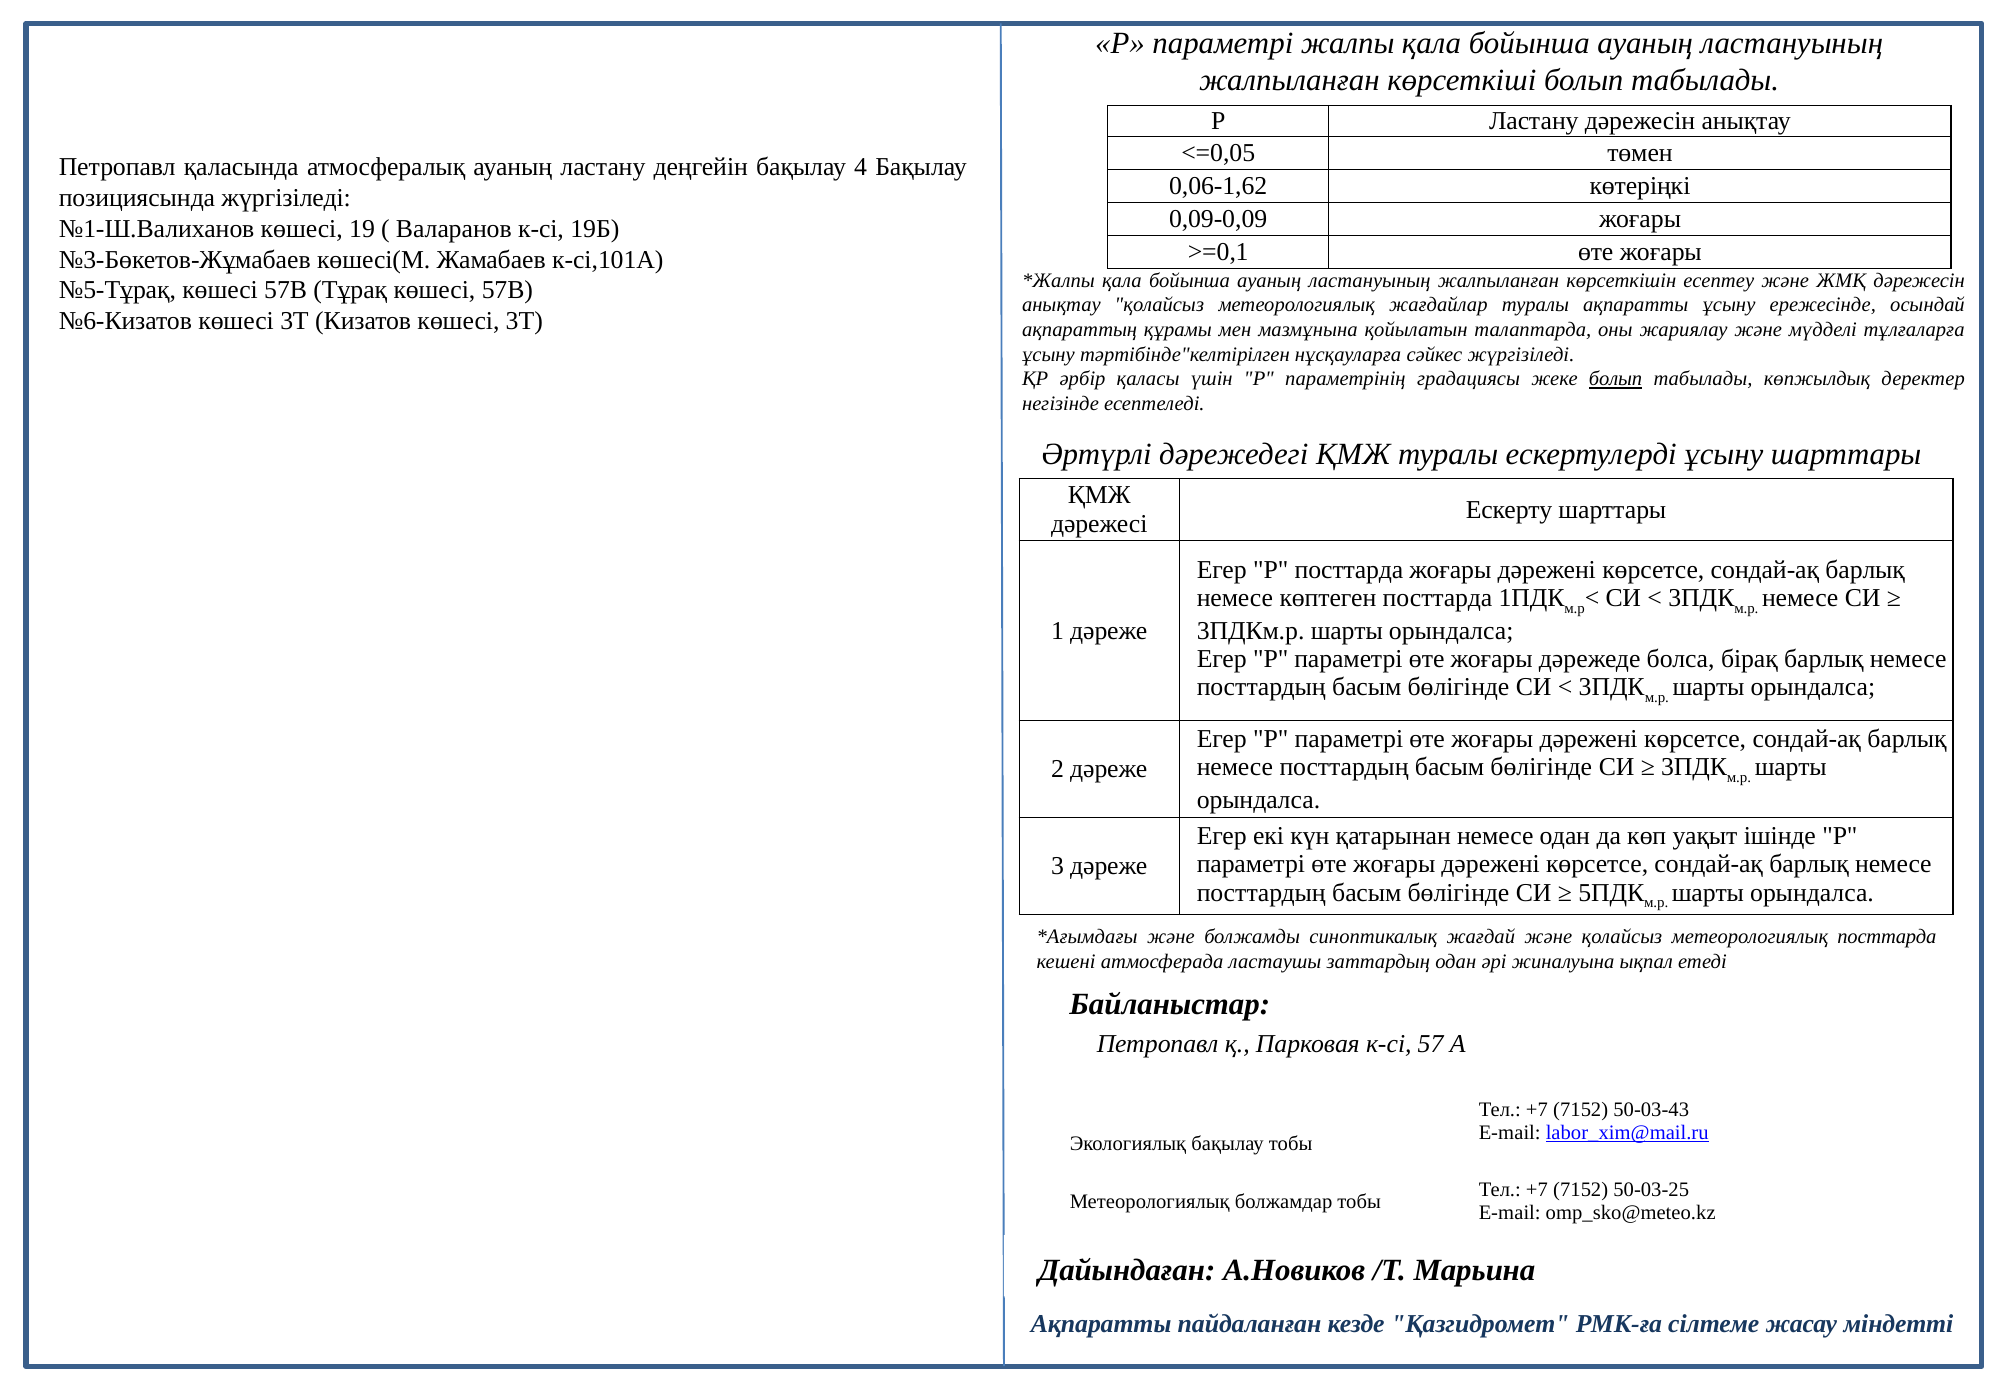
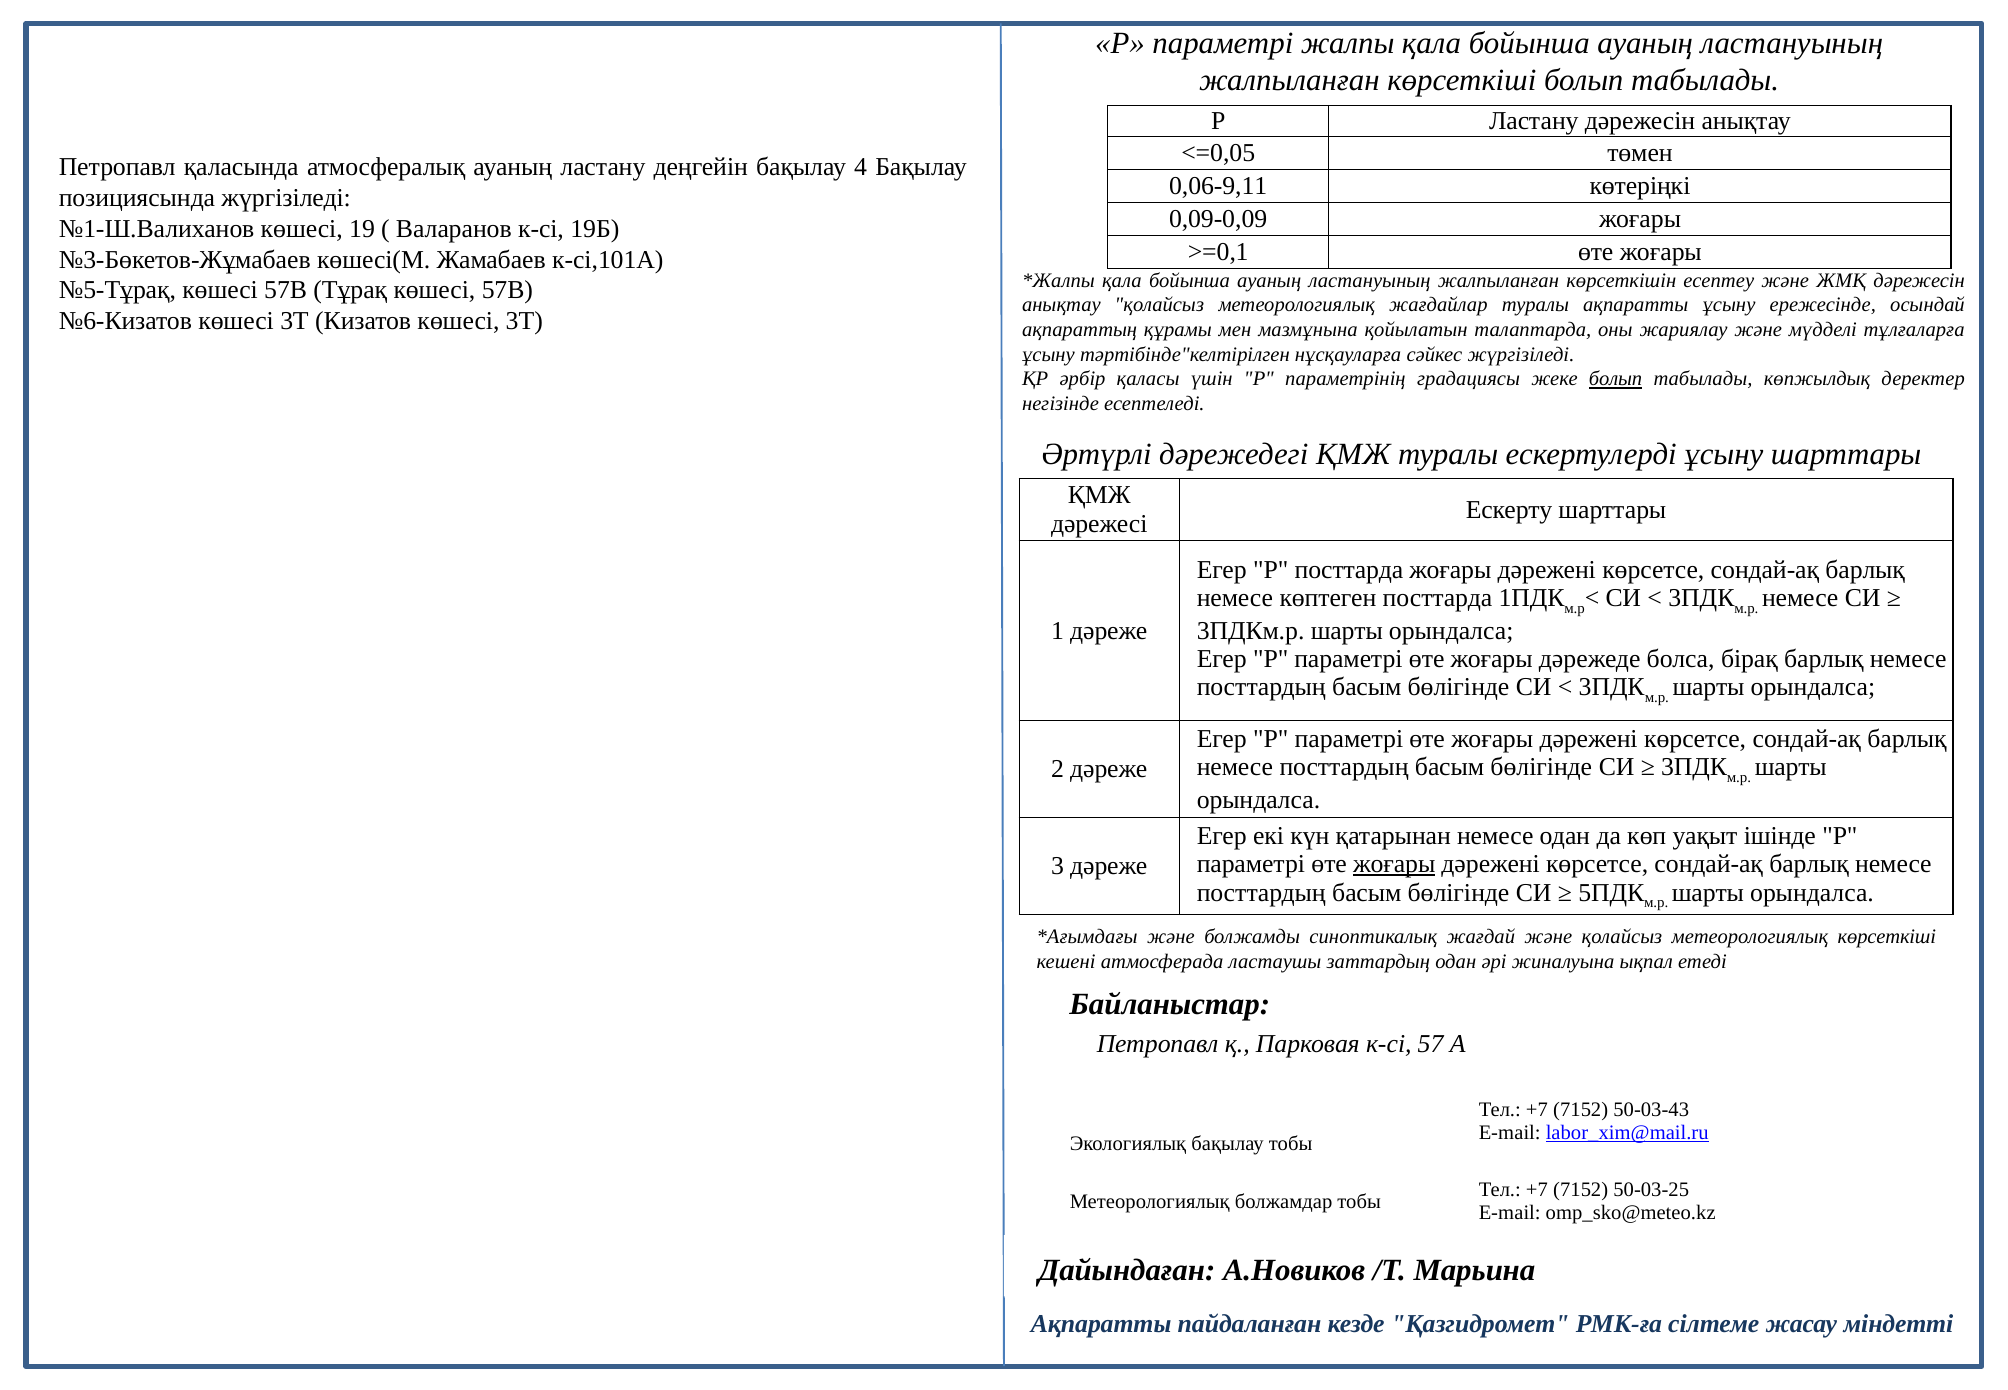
0,06-1,62: 0,06-1,62 -> 0,06-9,11
жоғары at (1394, 864) underline: none -> present
метеорологиялық посттарда: посттарда -> көрсеткіші
